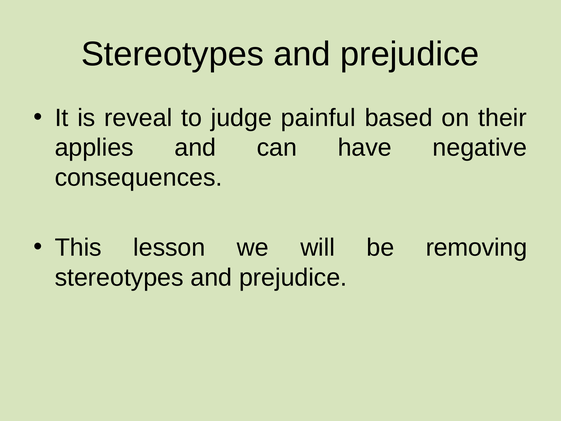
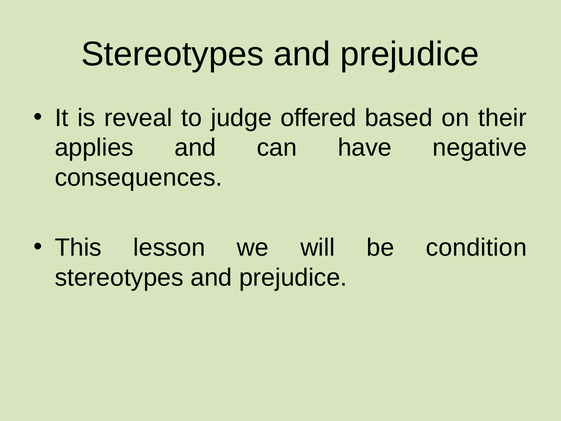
painful: painful -> offered
removing: removing -> condition
